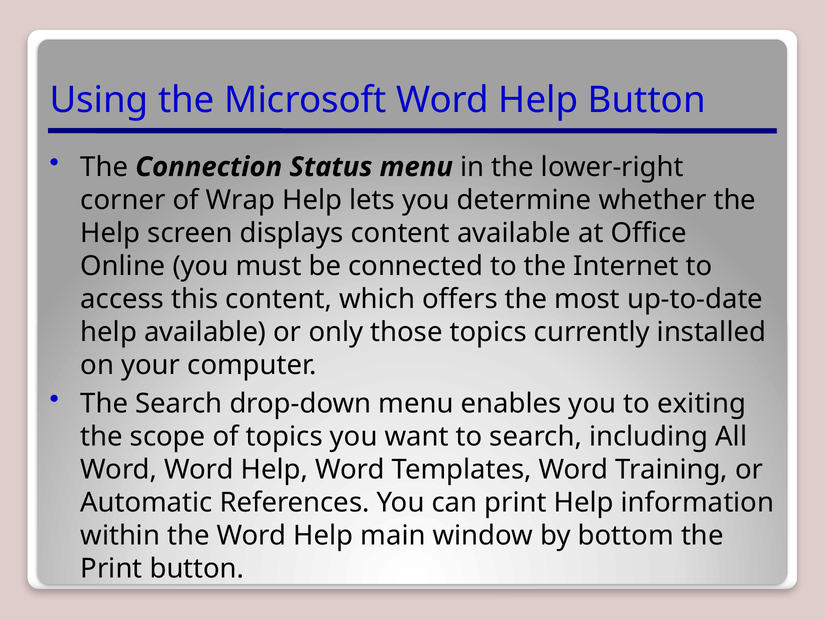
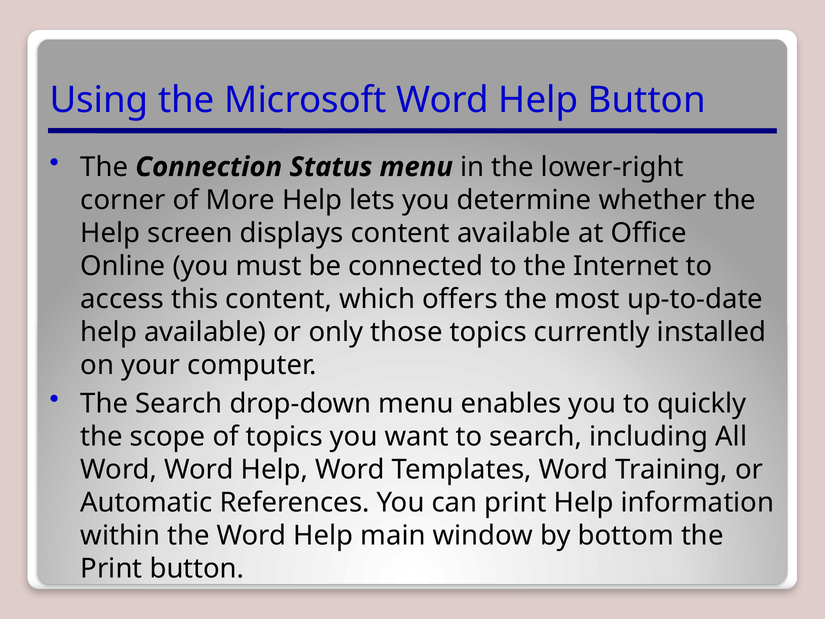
Wrap: Wrap -> More
exiting: exiting -> quickly
